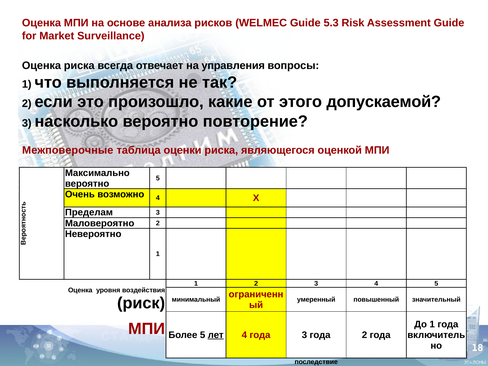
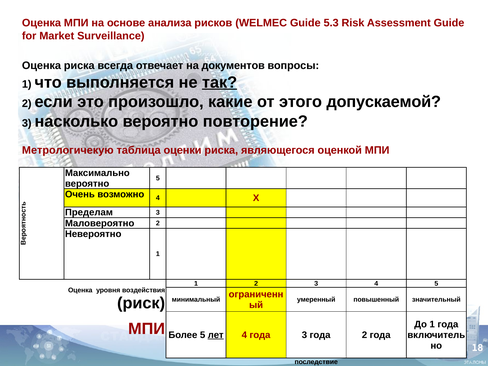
управления: управления -> документов
так underline: none -> present
Межповерочные: Межповерочные -> Метрологичекую
